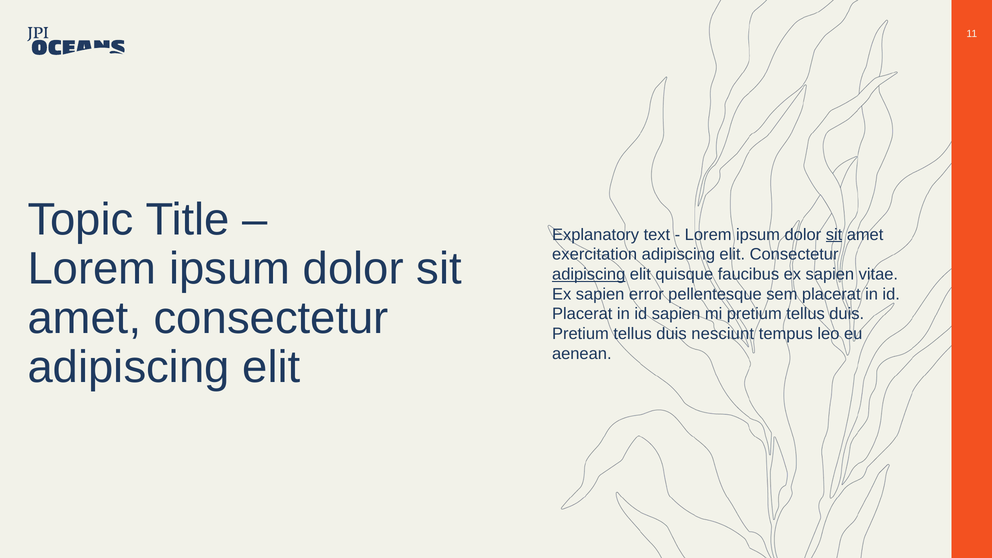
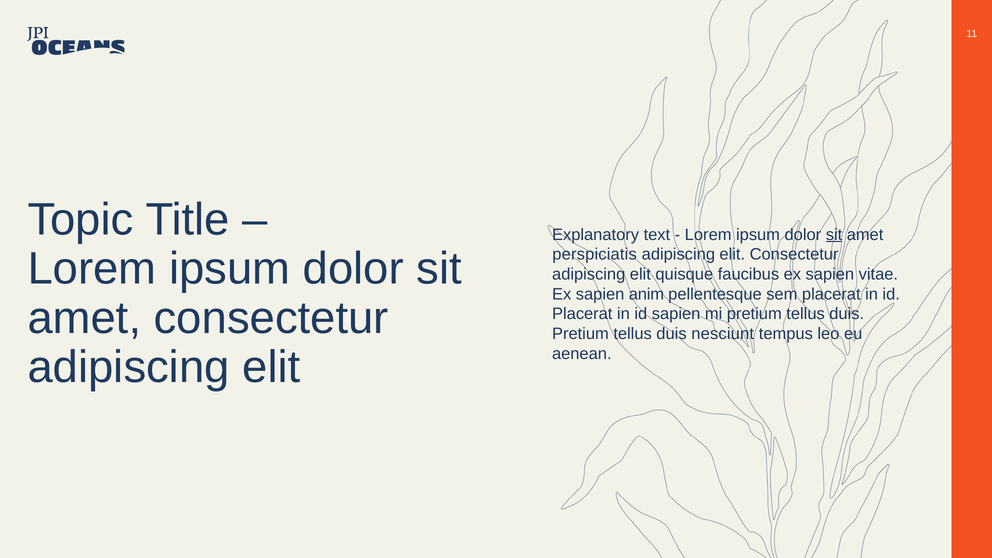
exercitation: exercitation -> perspiciatis
adipiscing at (589, 274) underline: present -> none
error: error -> anim
